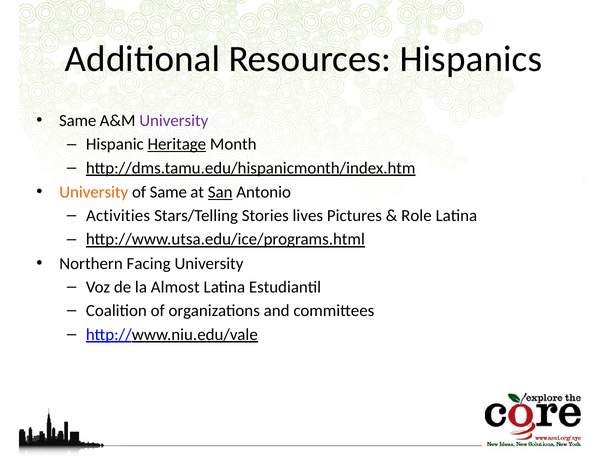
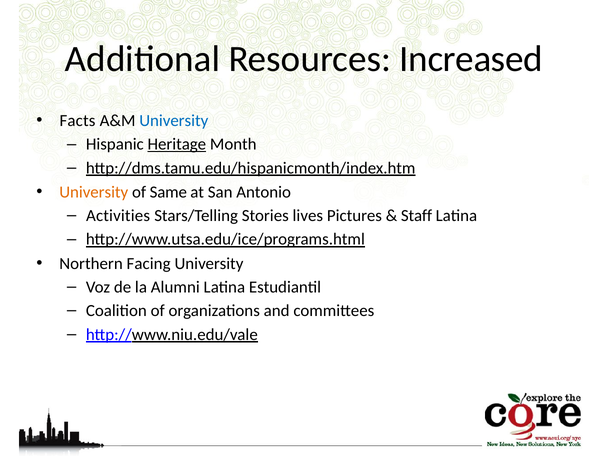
Hispanics: Hispanics -> Increased
Same at (78, 121): Same -> Facts
University at (174, 121) colour: purple -> blue
San underline: present -> none
Role: Role -> Staff
Almost: Almost -> Alumni
